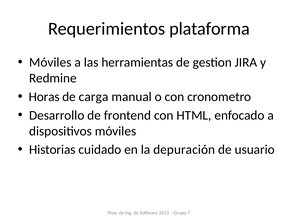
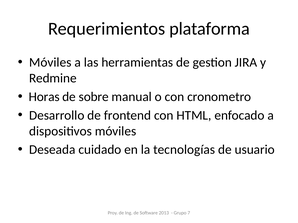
carga: carga -> sobre
Historias: Historias -> Deseada
depuración: depuración -> tecnologías
